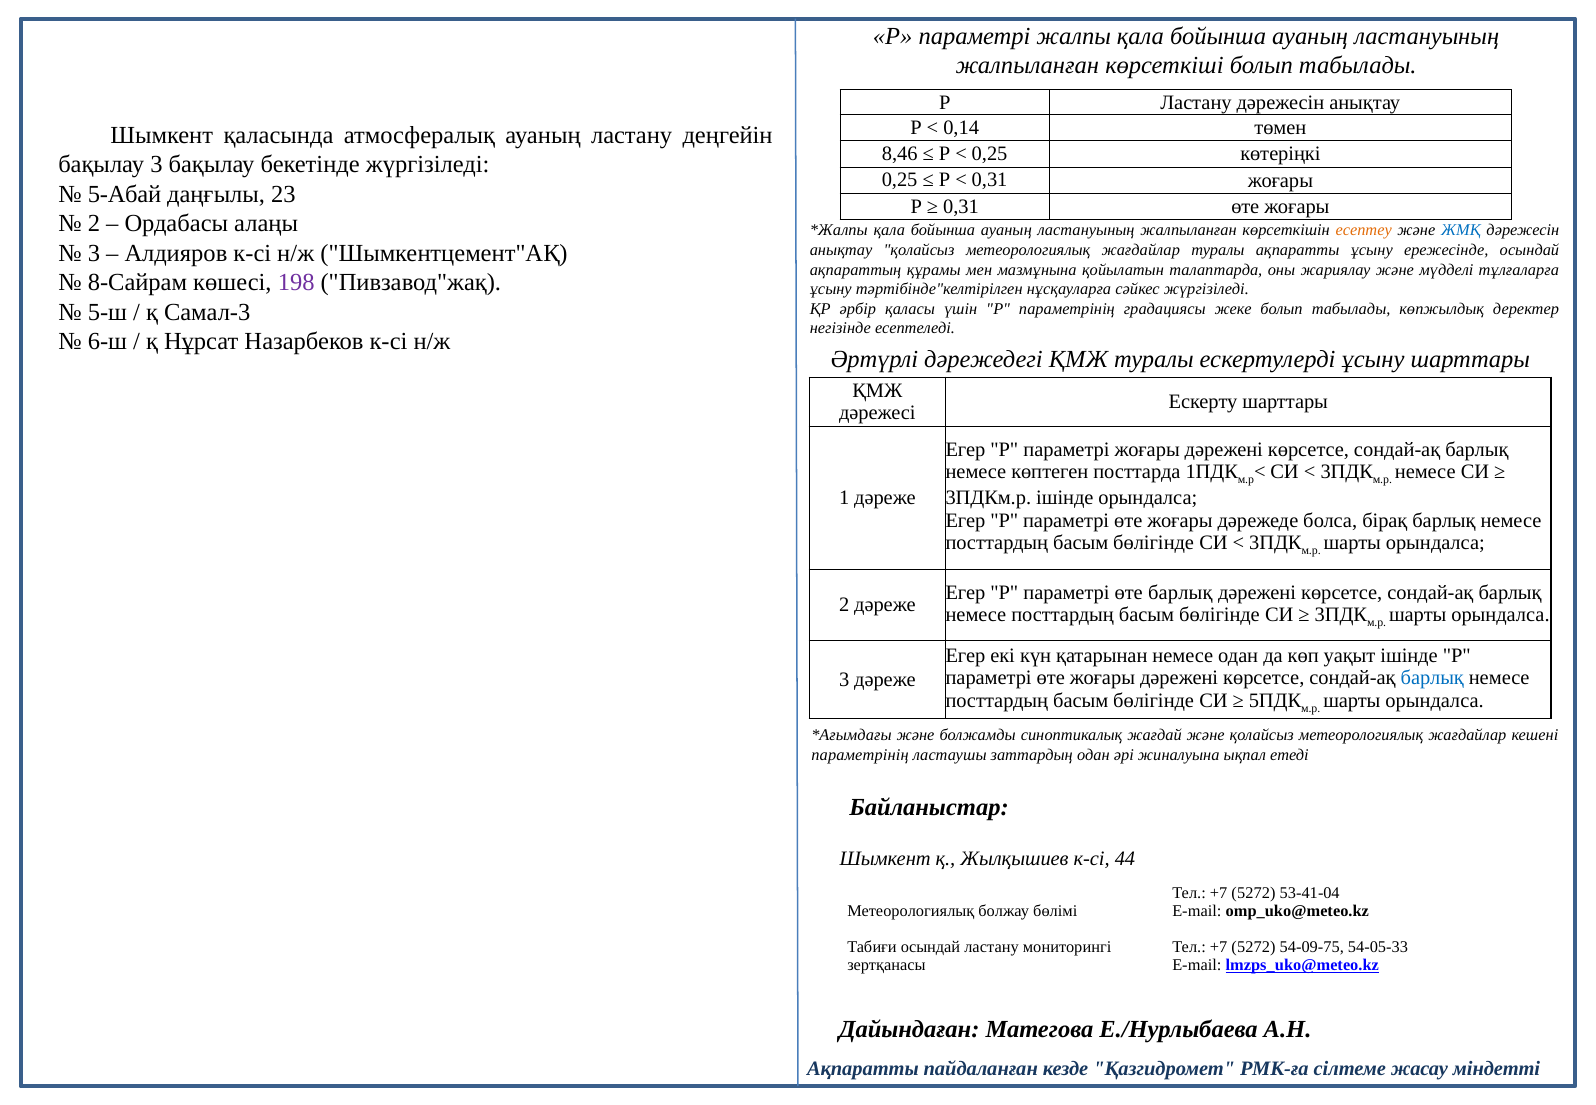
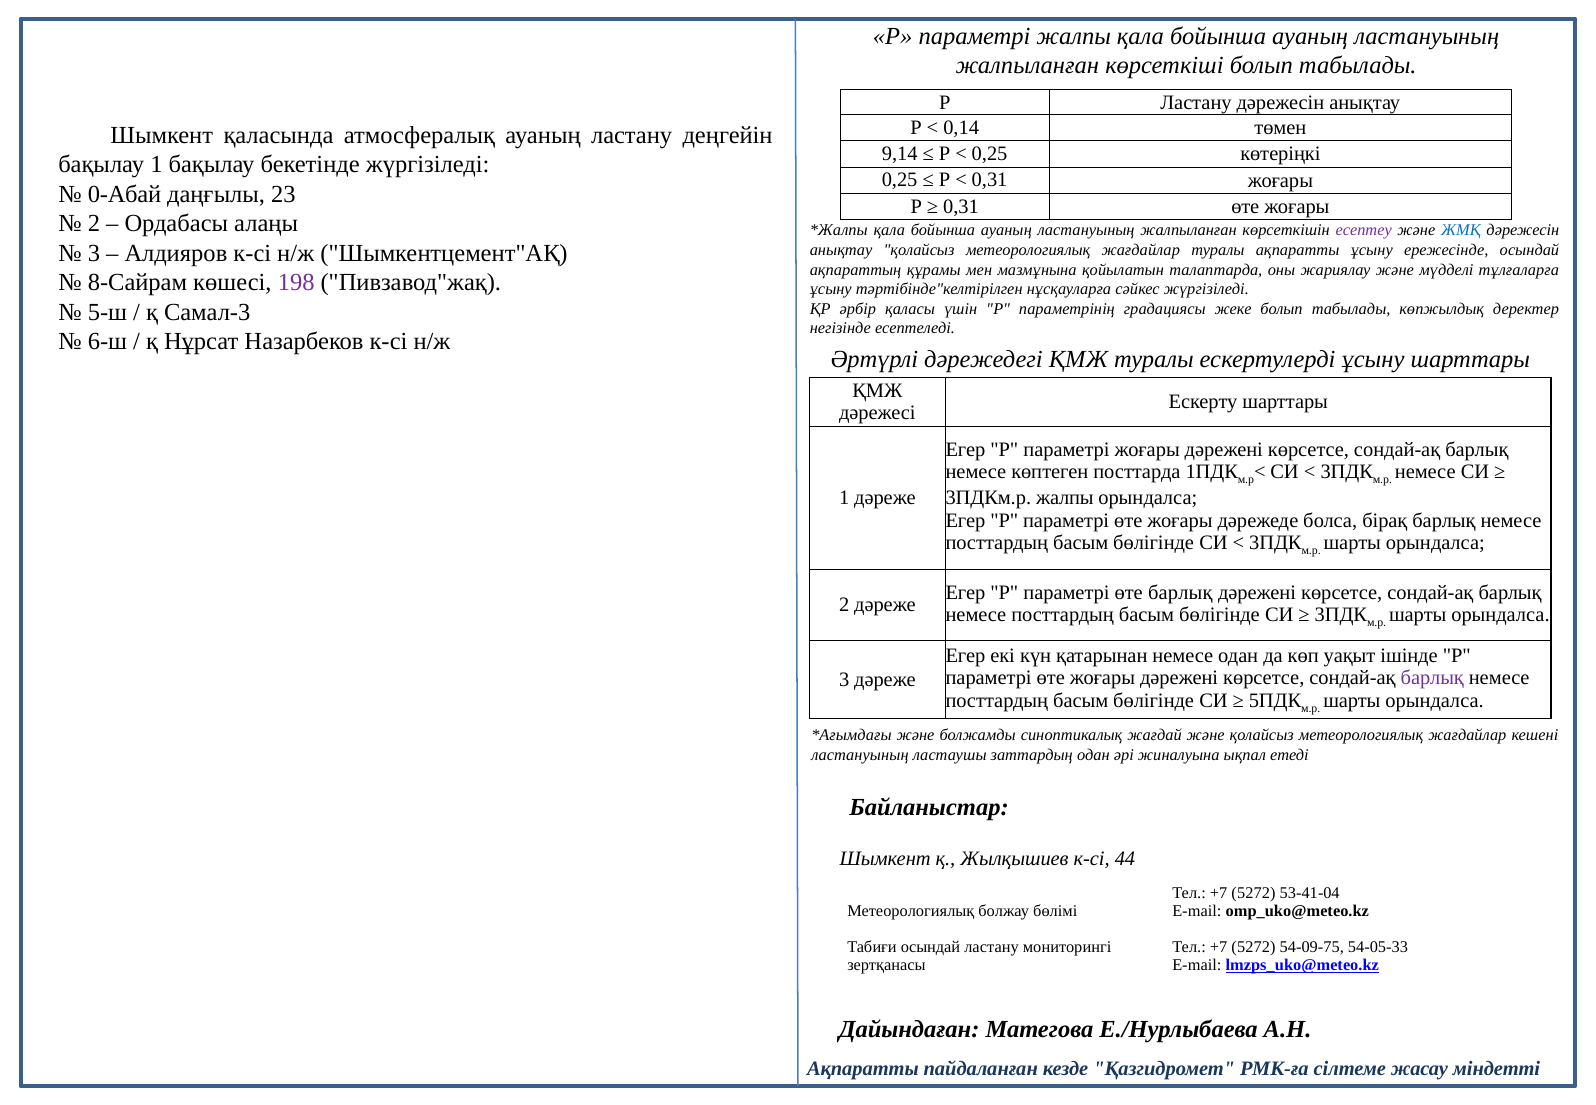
8,46: 8,46 -> 9,14
бақылау 3: 3 -> 1
5-Абай: 5-Абай -> 0-Абай
есептеу colour: orange -> purple
3ПДКм.р ішінде: ішінде -> жалпы
барлық at (1432, 678) colour: blue -> purple
параметрінің at (860, 755): параметрінің -> ластануының
